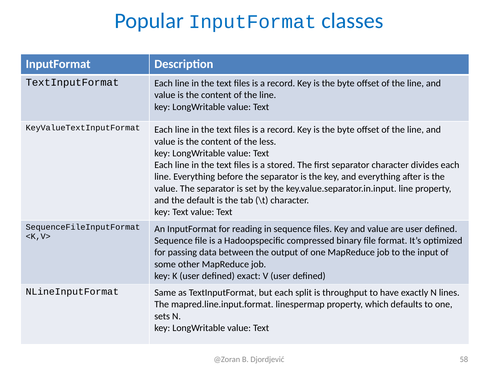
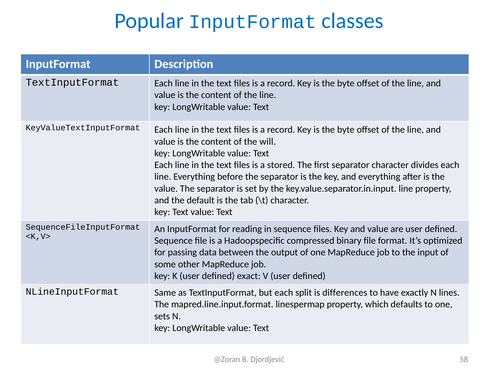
less: less -> will
throughput: throughput -> differences
